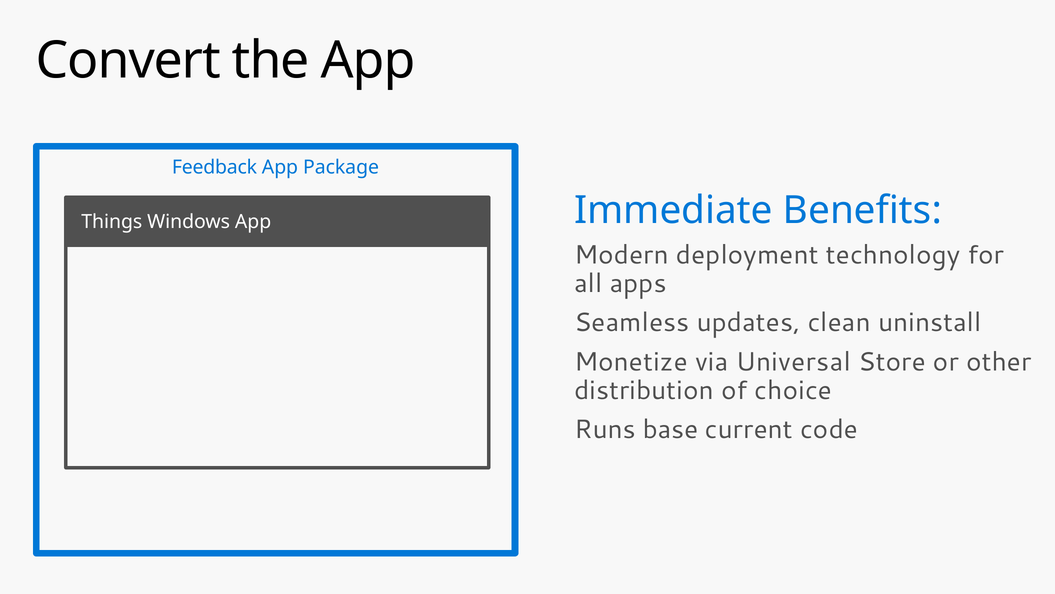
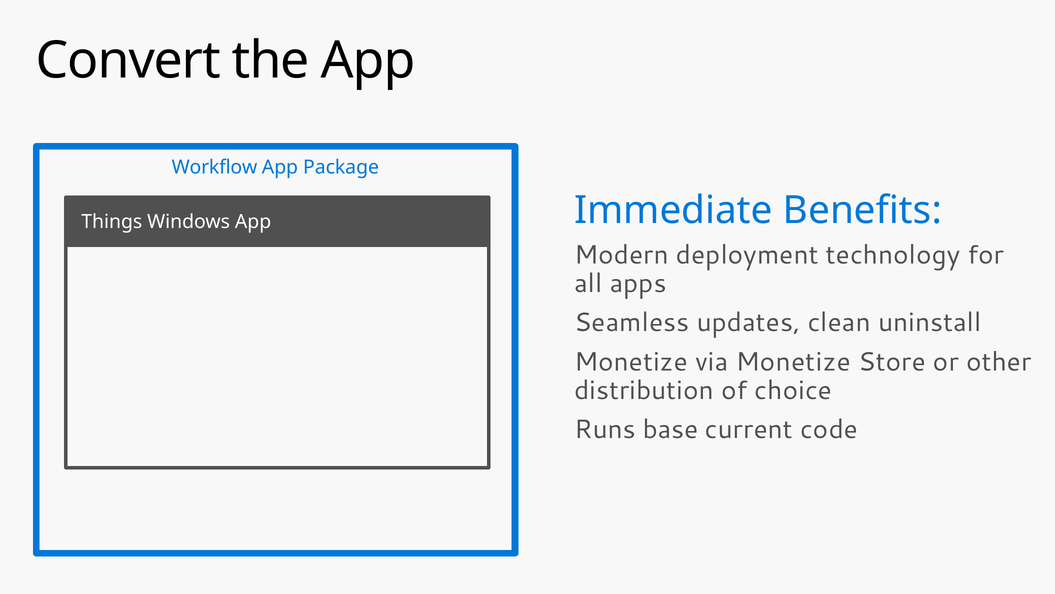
Feedback: Feedback -> Workflow
via Universal: Universal -> Monetize
